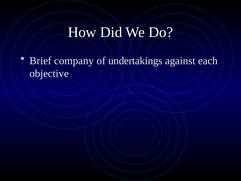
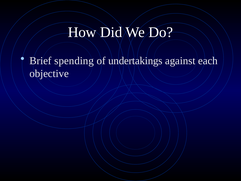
company: company -> spending
